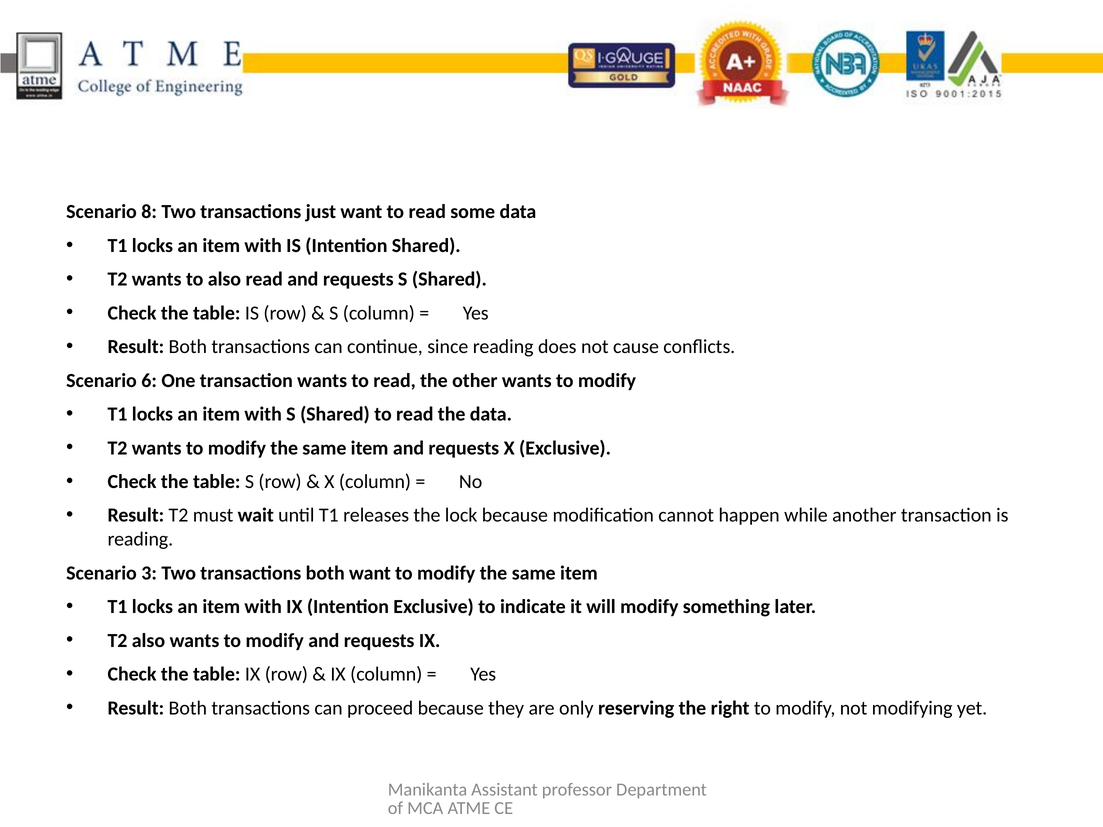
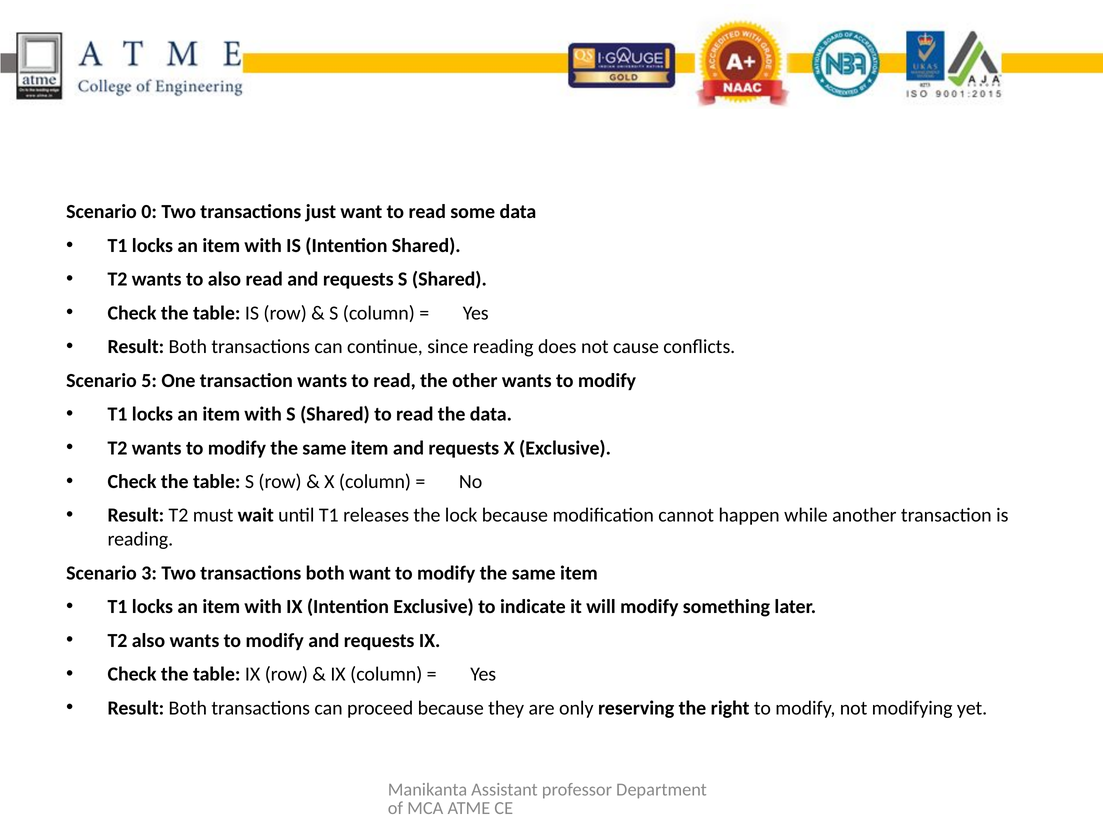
8: 8 -> 0
6: 6 -> 5
